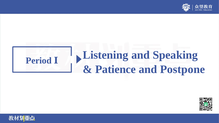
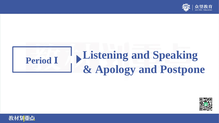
Patience: Patience -> Apology
